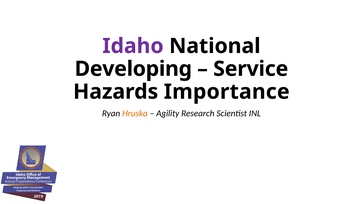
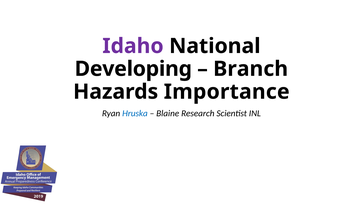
Service: Service -> Branch
Hruska colour: orange -> blue
Agility: Agility -> Blaine
